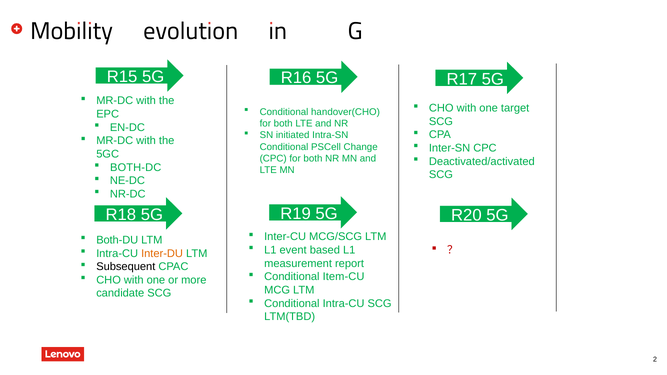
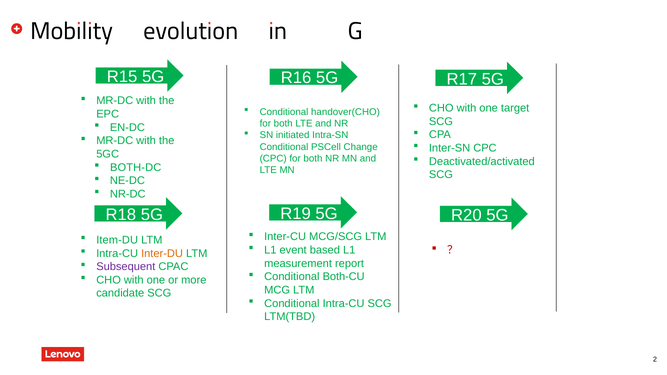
Both-DU: Both-DU -> Item-DU
Subsequent colour: black -> purple
Item-CU: Item-CU -> Both-CU
